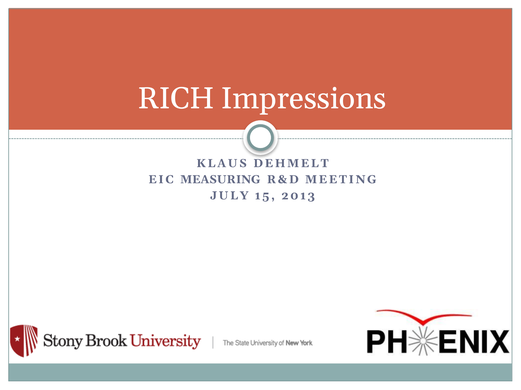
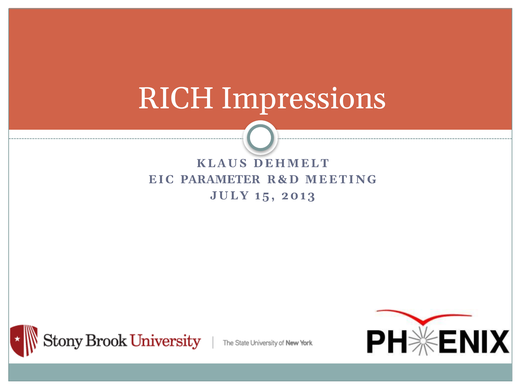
MEASURING: MEASURING -> PARAMETER
